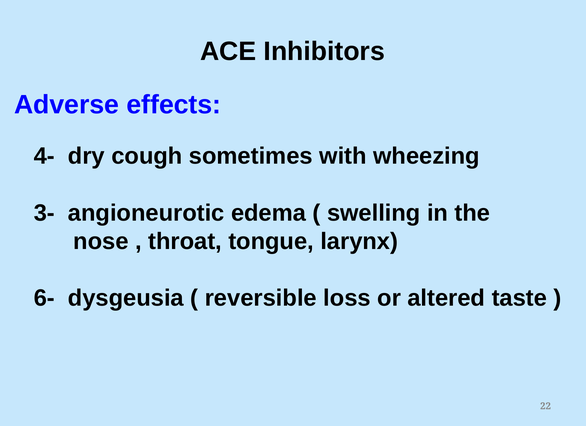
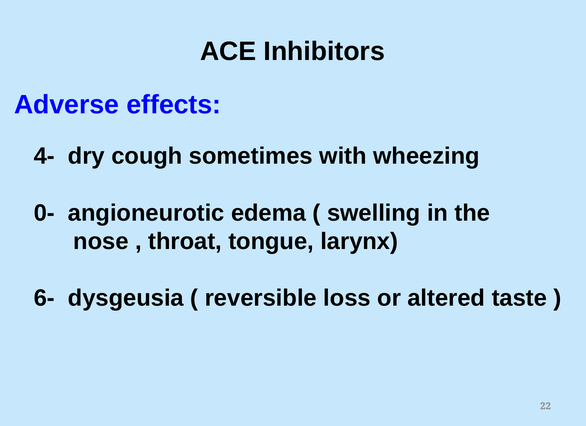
3-: 3- -> 0-
